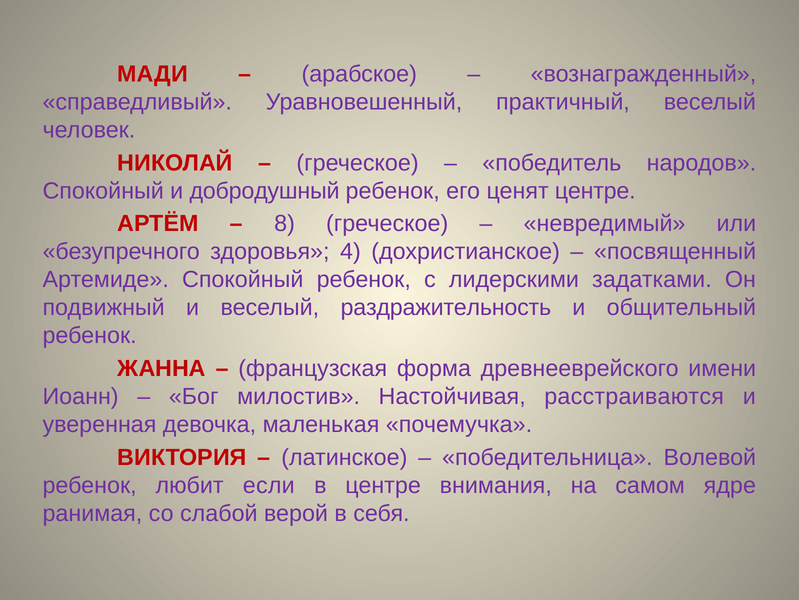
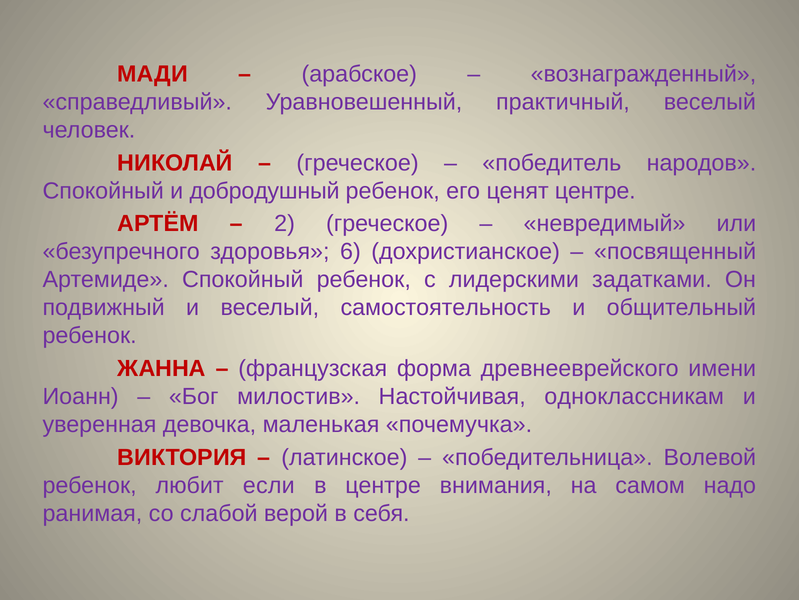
8: 8 -> 2
4: 4 -> 6
раздражительность: раздражительность -> самостоятельность
расстраиваются: расстраиваются -> одноклассникам
ядре: ядре -> надо
